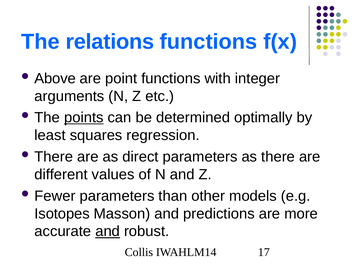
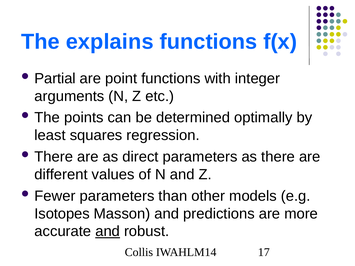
relations: relations -> explains
Above: Above -> Partial
points underline: present -> none
